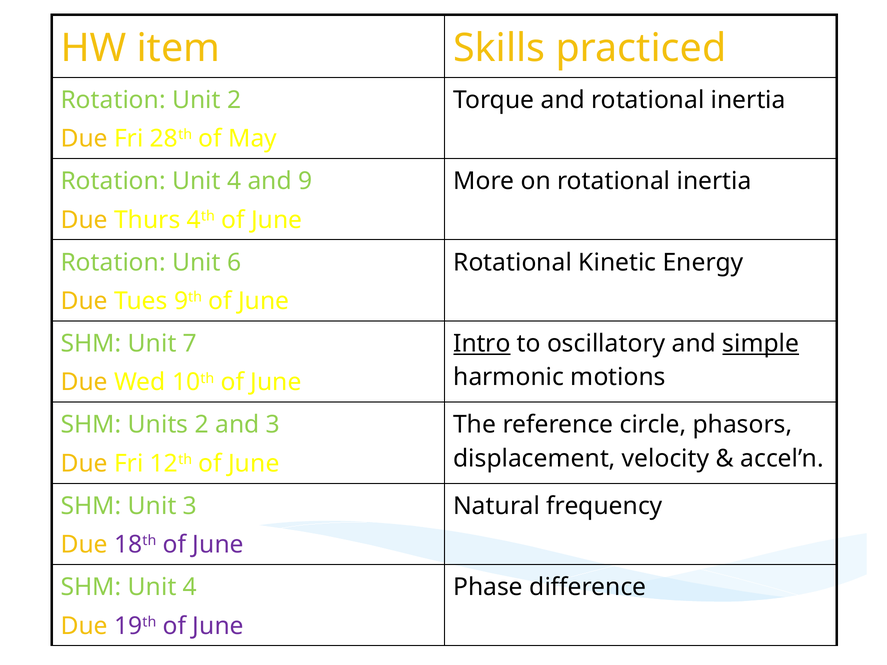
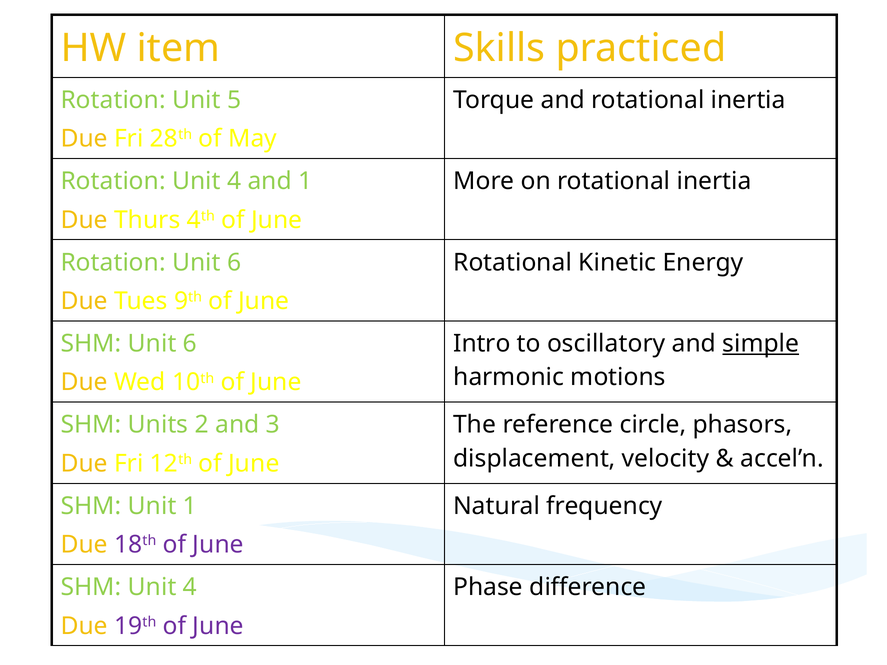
Unit 2: 2 -> 5
and 9: 9 -> 1
SHM Unit 7: 7 -> 6
Intro underline: present -> none
Unit 3: 3 -> 1
